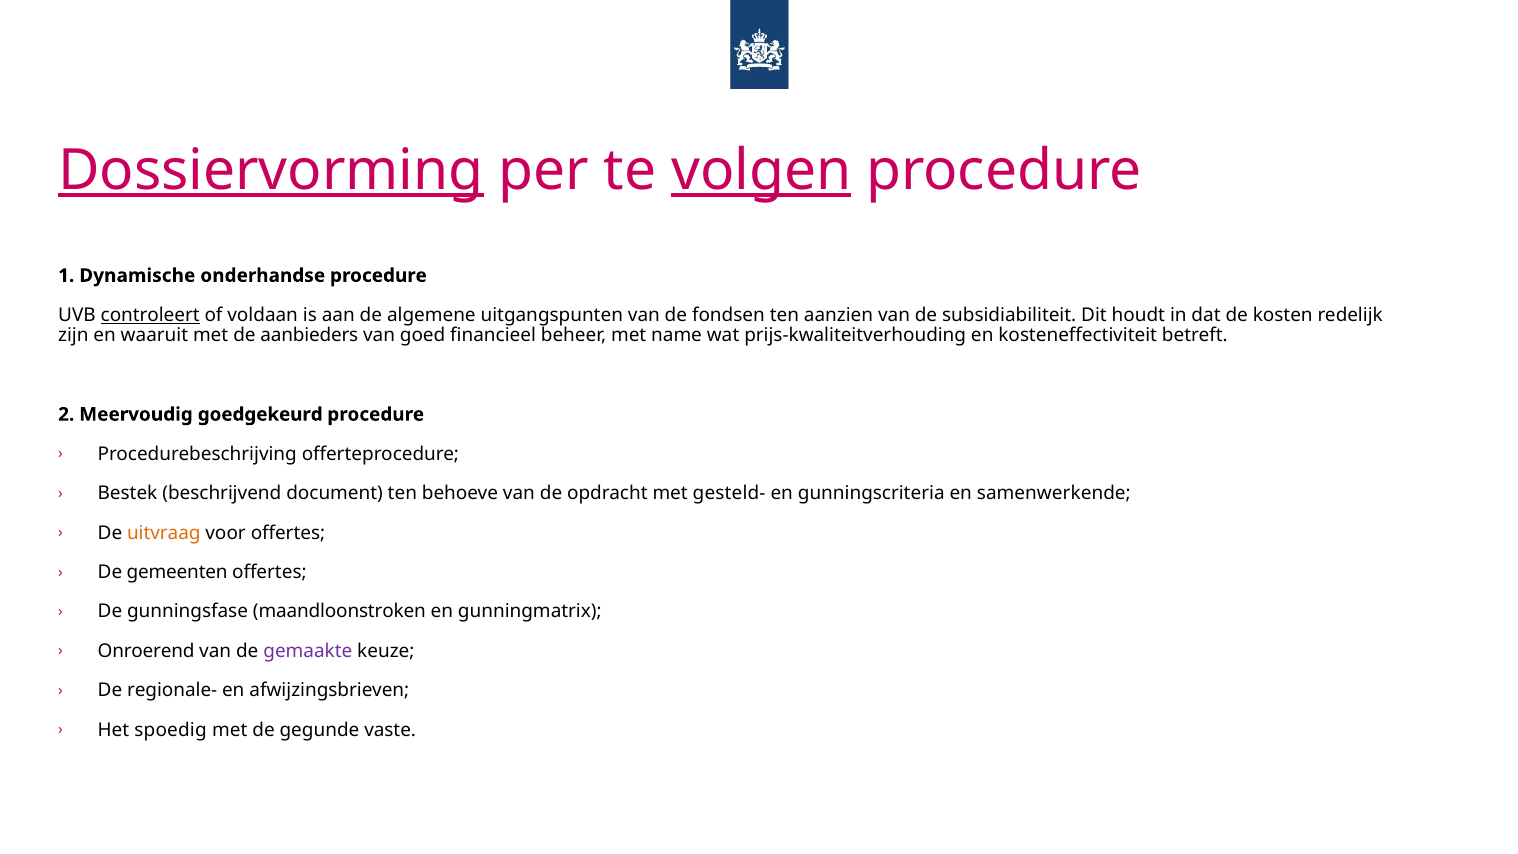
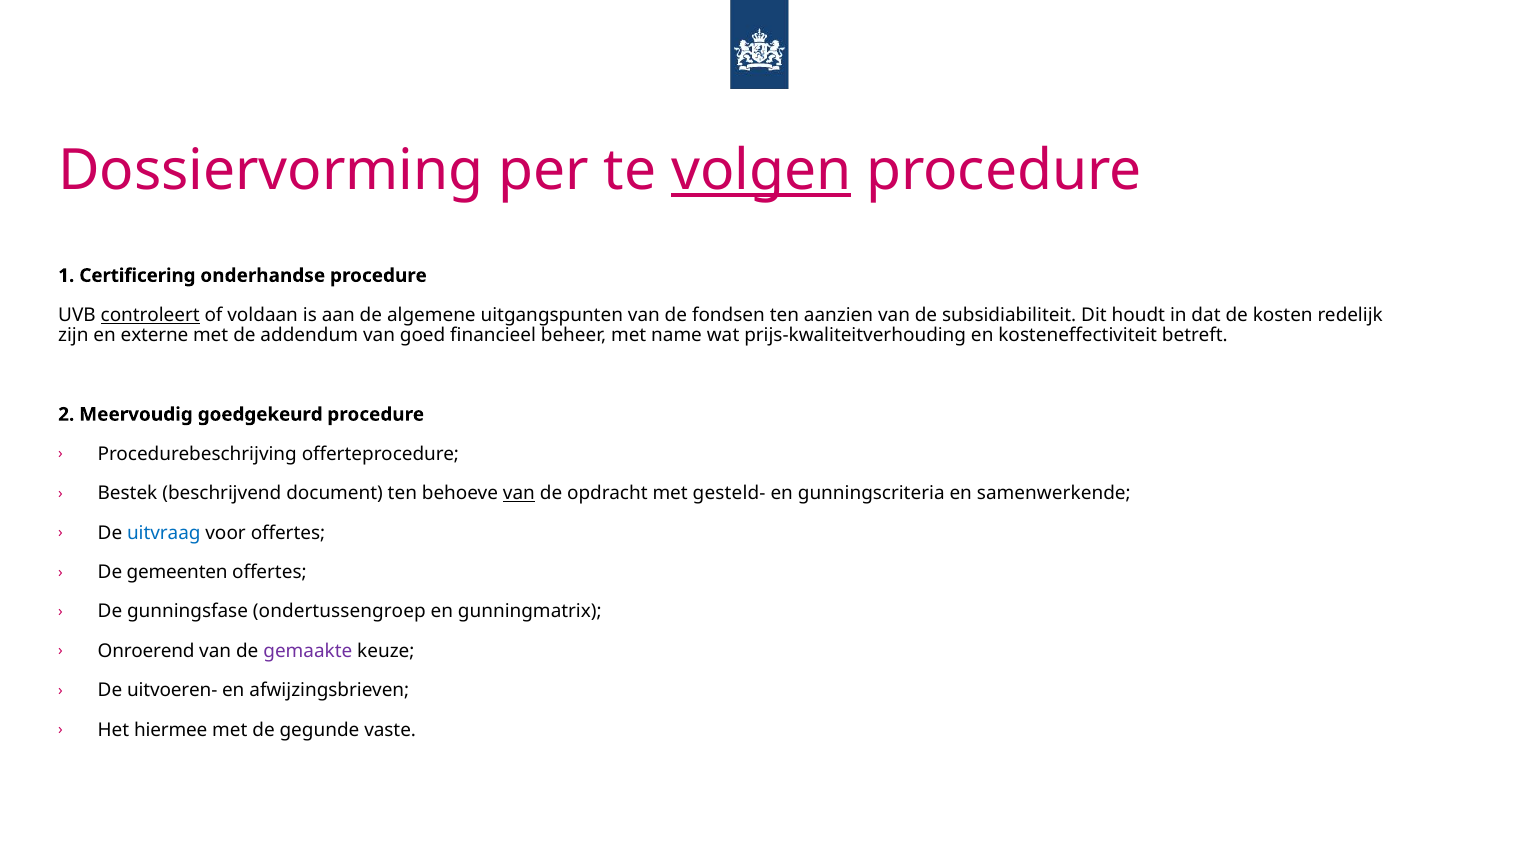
Dossiervorming underline: present -> none
Dynamische: Dynamische -> Certificering
waaruit: waaruit -> externe
aanbieders: aanbieders -> addendum
van at (519, 493) underline: none -> present
uitvraag colour: orange -> blue
maandloonstroken: maandloonstroken -> ondertussengroep
regionale-: regionale- -> uitvoeren-
spoedig: spoedig -> hiermee
